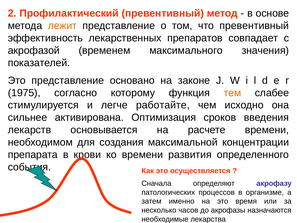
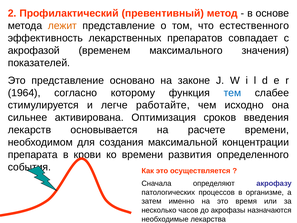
что превентивный: превентивный -> естественного
1975: 1975 -> 1964
тем colour: orange -> blue
